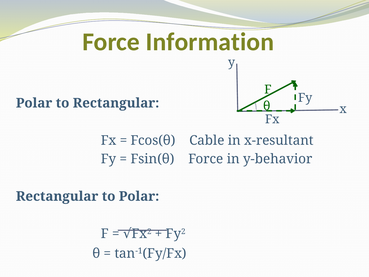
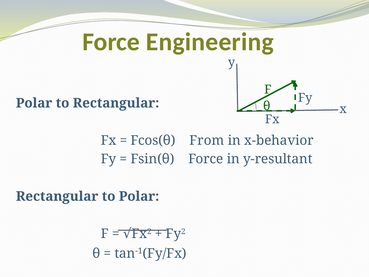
Information: Information -> Engineering
Cable: Cable -> From
x-resultant: x-resultant -> x-behavior
y-behavior: y-behavior -> y-resultant
